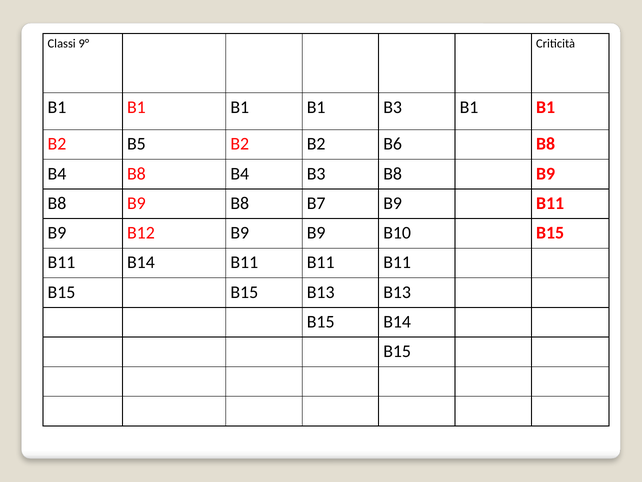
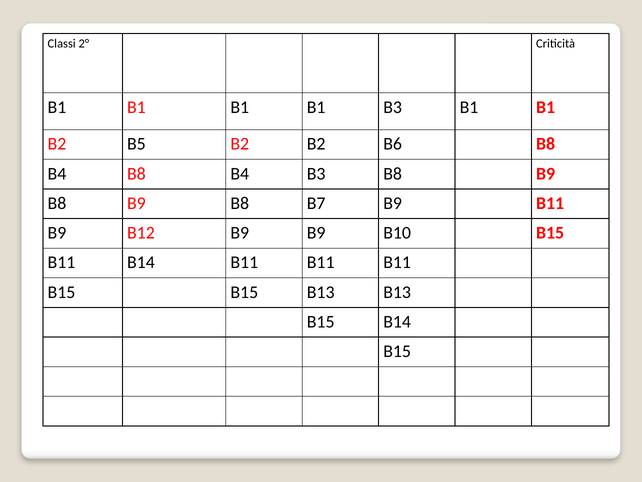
9°: 9° -> 2°
